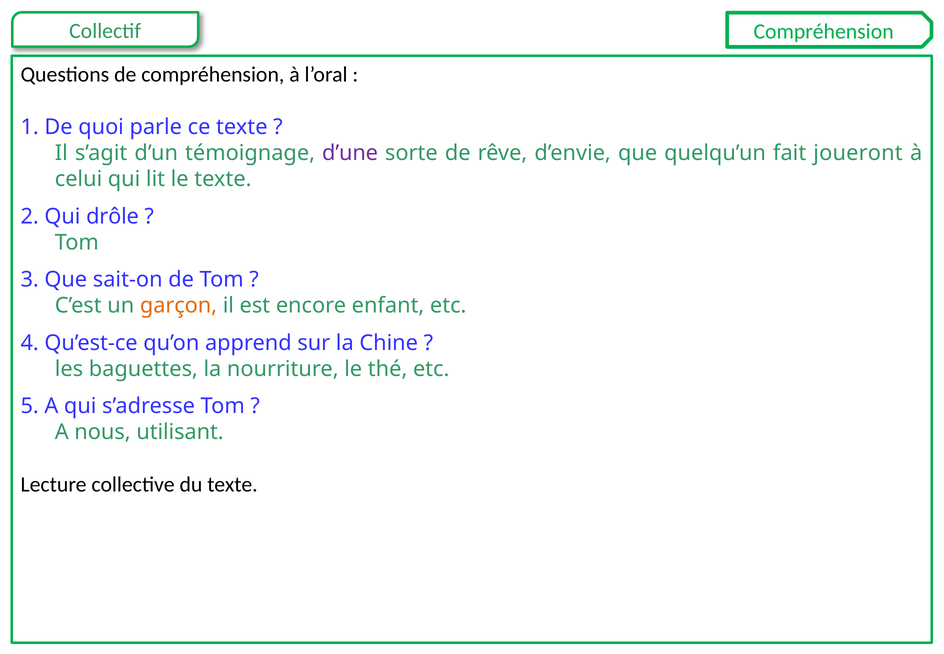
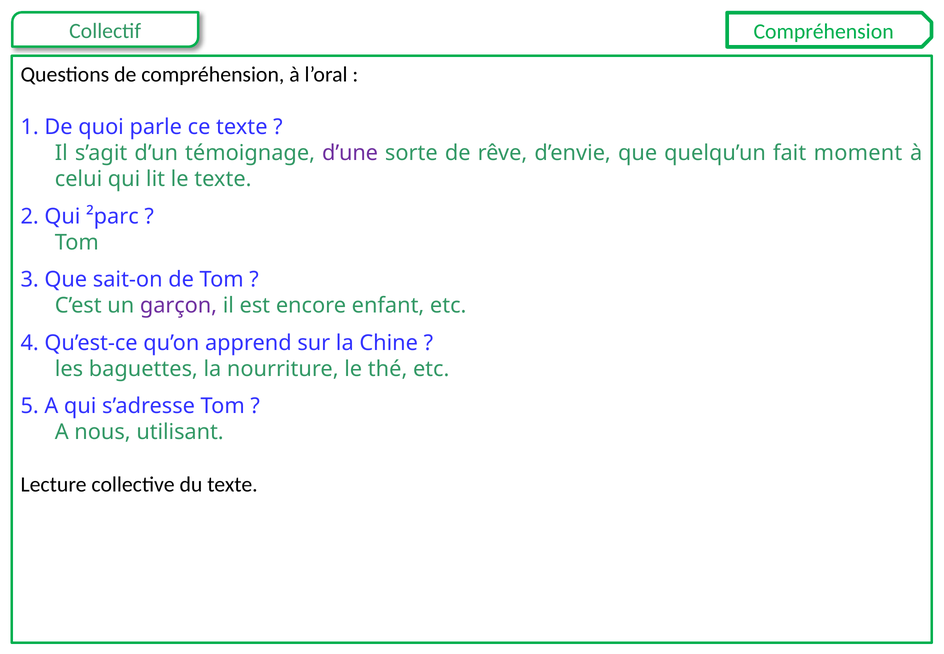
joueront: joueront -> moment
drôle: drôle -> ²parc
garçon colour: orange -> purple
